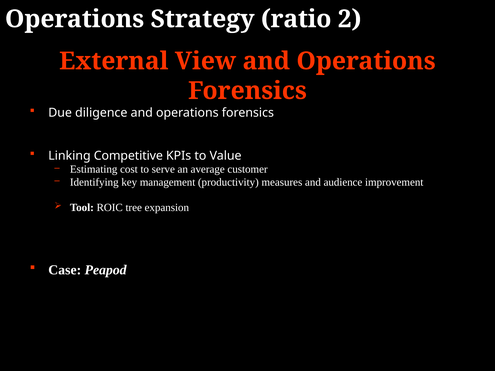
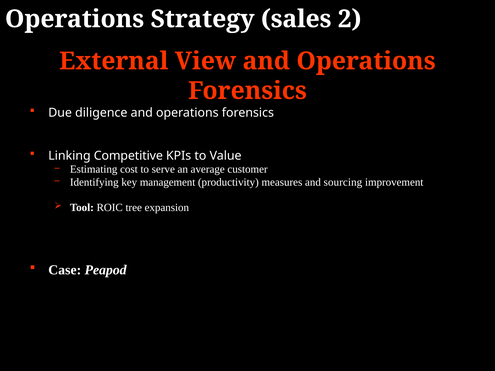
ratio: ratio -> sales
audience: audience -> sourcing
